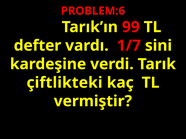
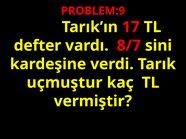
PROBLEM:6: PROBLEM:6 -> PROBLEM:9
99: 99 -> 17
1/7: 1/7 -> 8/7
çiftlikteki: çiftlikteki -> uçmuştur
